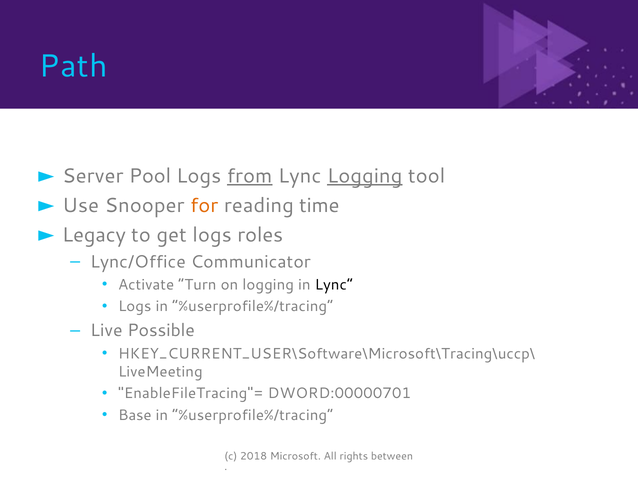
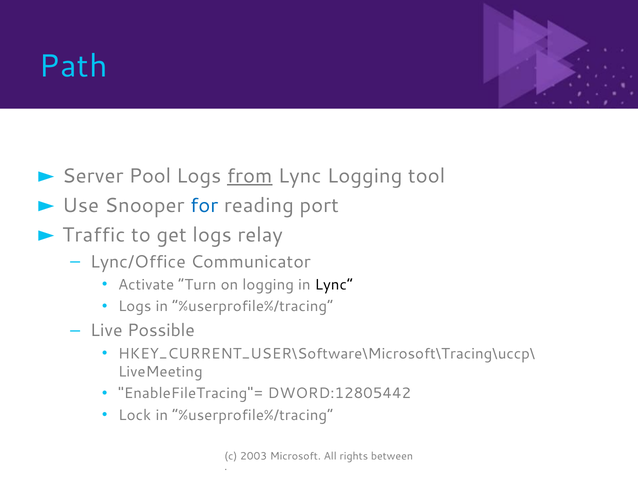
Logging at (365, 176) underline: present -> none
for colour: orange -> blue
time: time -> port
Legacy: Legacy -> Traffic
roles: roles -> relay
DWORD:00000701: DWORD:00000701 -> DWORD:12805442
Base: Base -> Lock
2018: 2018 -> 2003
